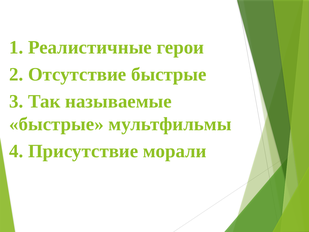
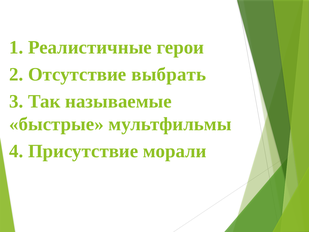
Отсутствие быстрые: быстрые -> выбрать
